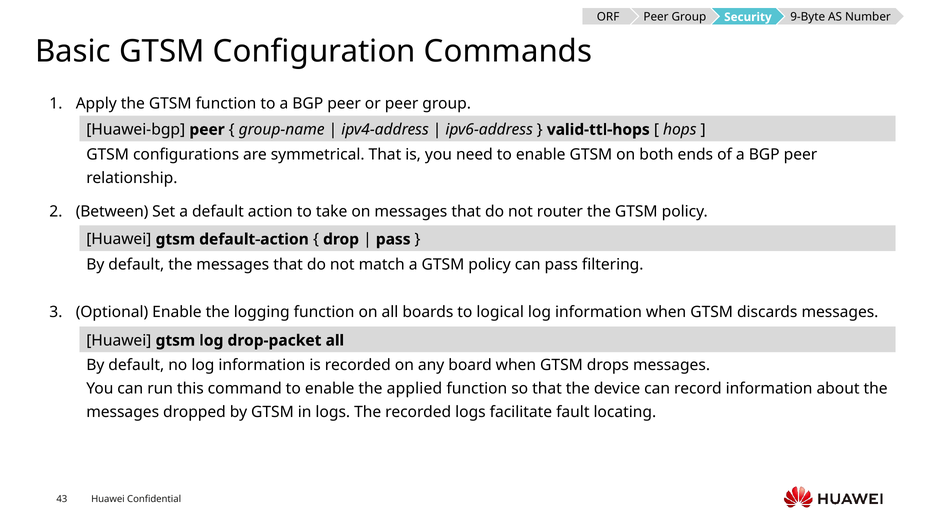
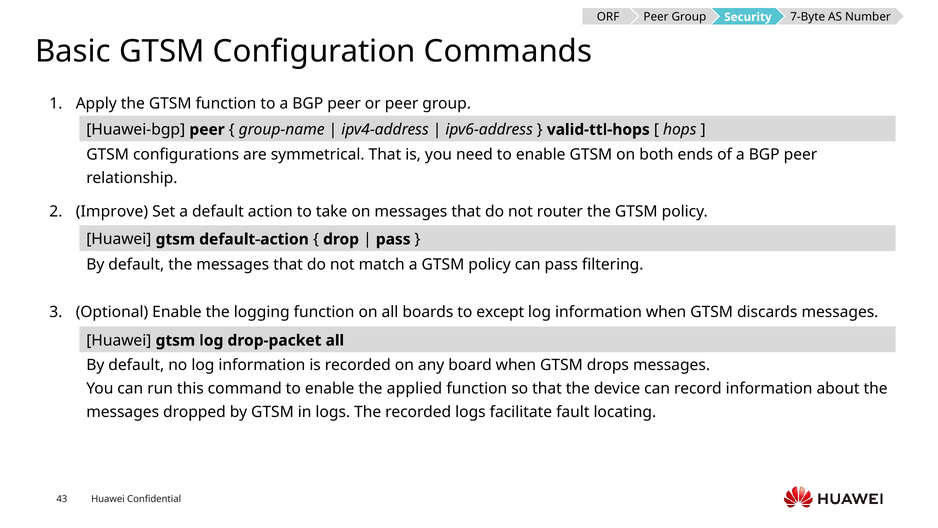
9-Byte: 9-Byte -> 7-Byte
Between: Between -> Improve
logical: logical -> except
